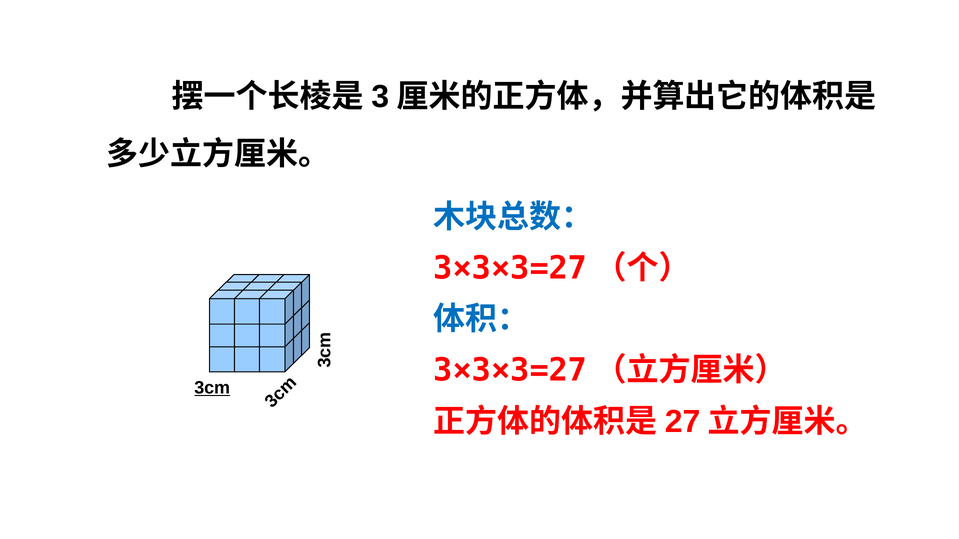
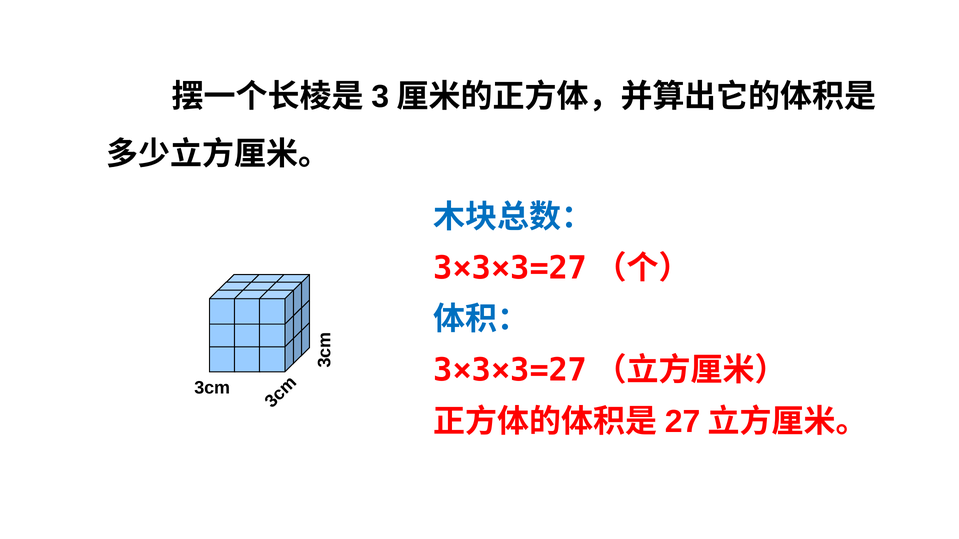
3cm underline: present -> none
